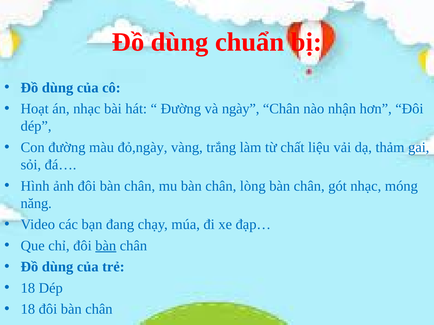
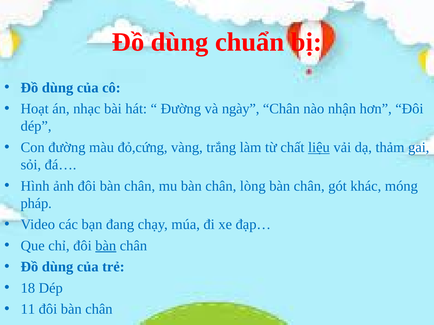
đỏ,ngày: đỏ,ngày -> đỏ,cứng
liệu underline: none -> present
gót nhạc: nhạc -> khác
năng: năng -> pháp
18 at (28, 310): 18 -> 11
